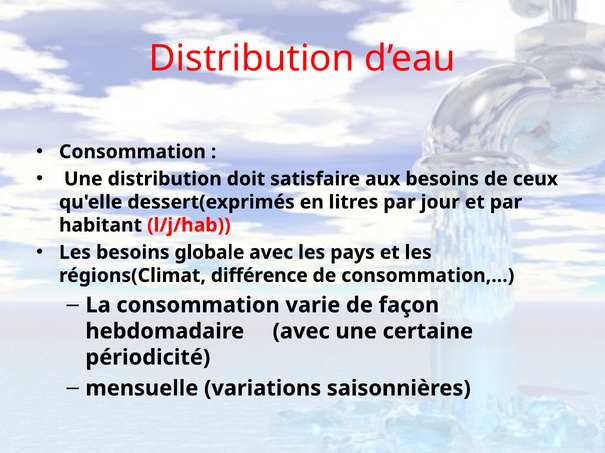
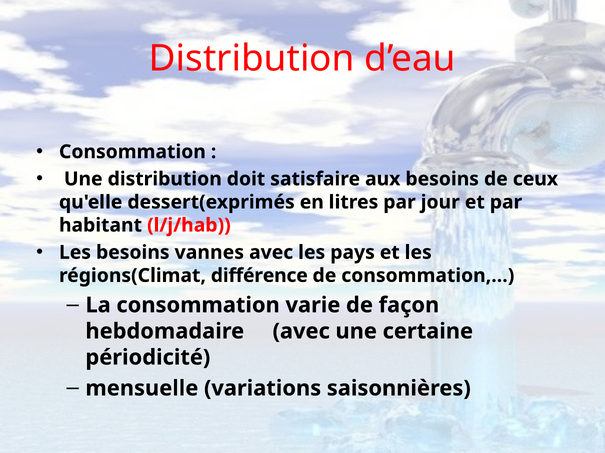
globale: globale -> vannes
